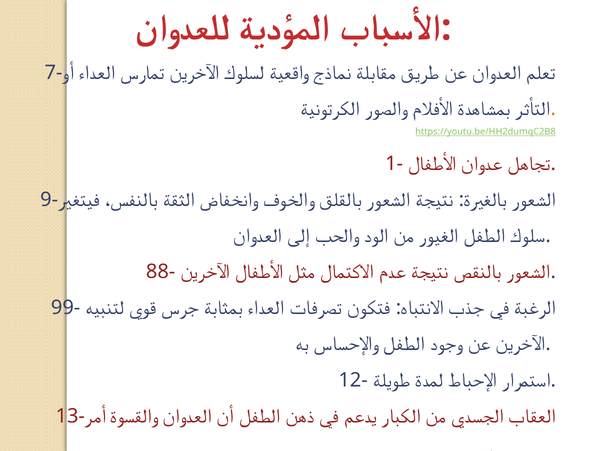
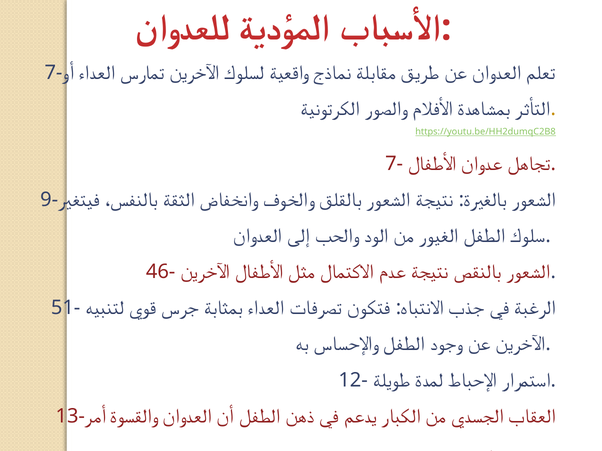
1- at (394, 164): 1- -> 7-
88-: 88- -> 46-
99-: 99- -> 51-
